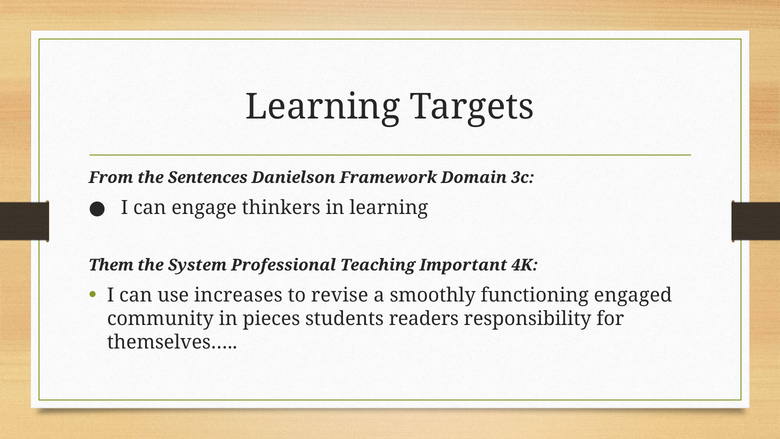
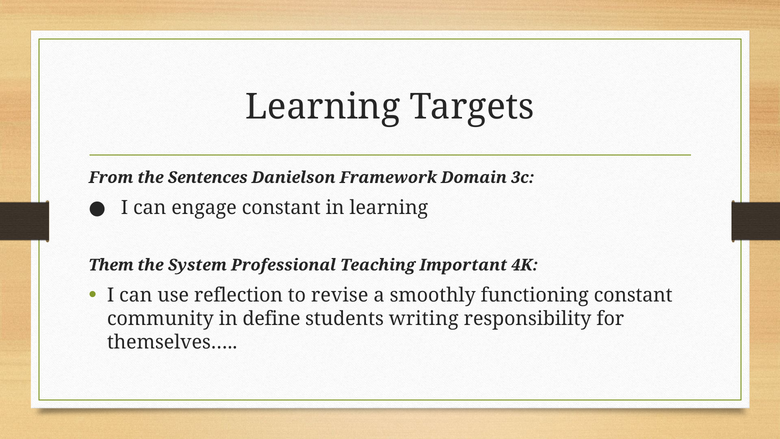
engage thinkers: thinkers -> constant
increases: increases -> reflection
functioning engaged: engaged -> constant
pieces: pieces -> define
readers: readers -> writing
